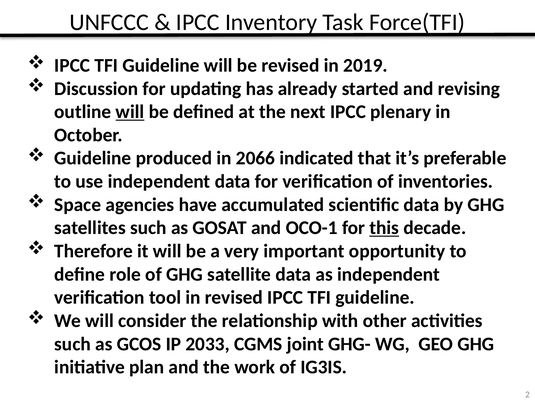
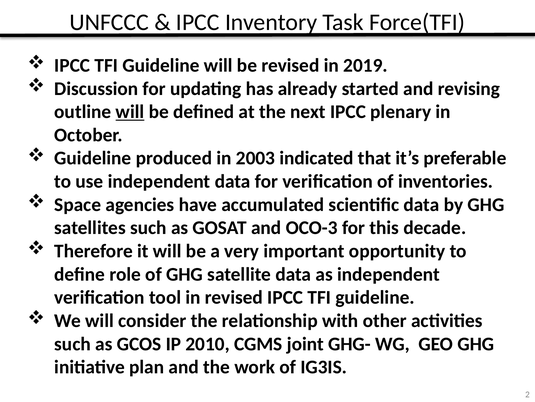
2066: 2066 -> 2003
OCO-1: OCO-1 -> OCO-3
this underline: present -> none
2033: 2033 -> 2010
